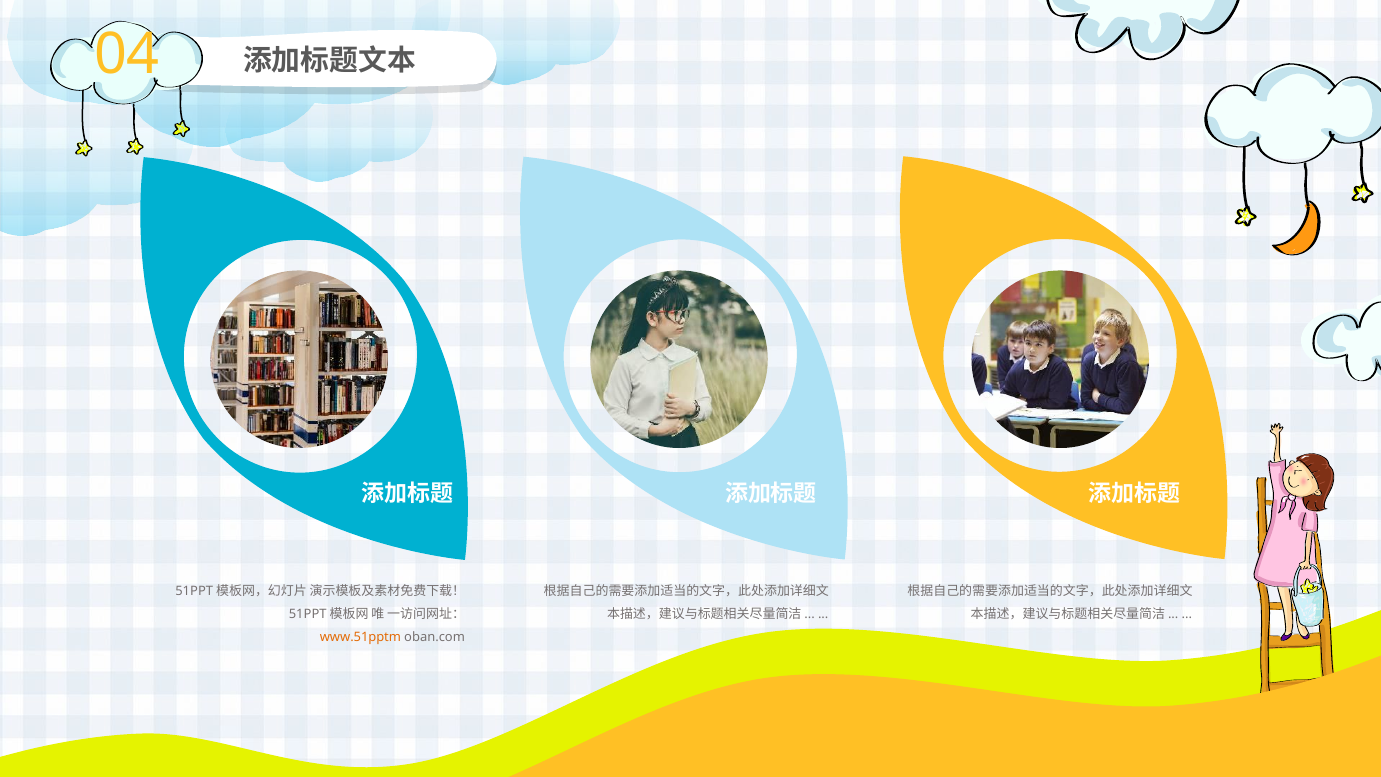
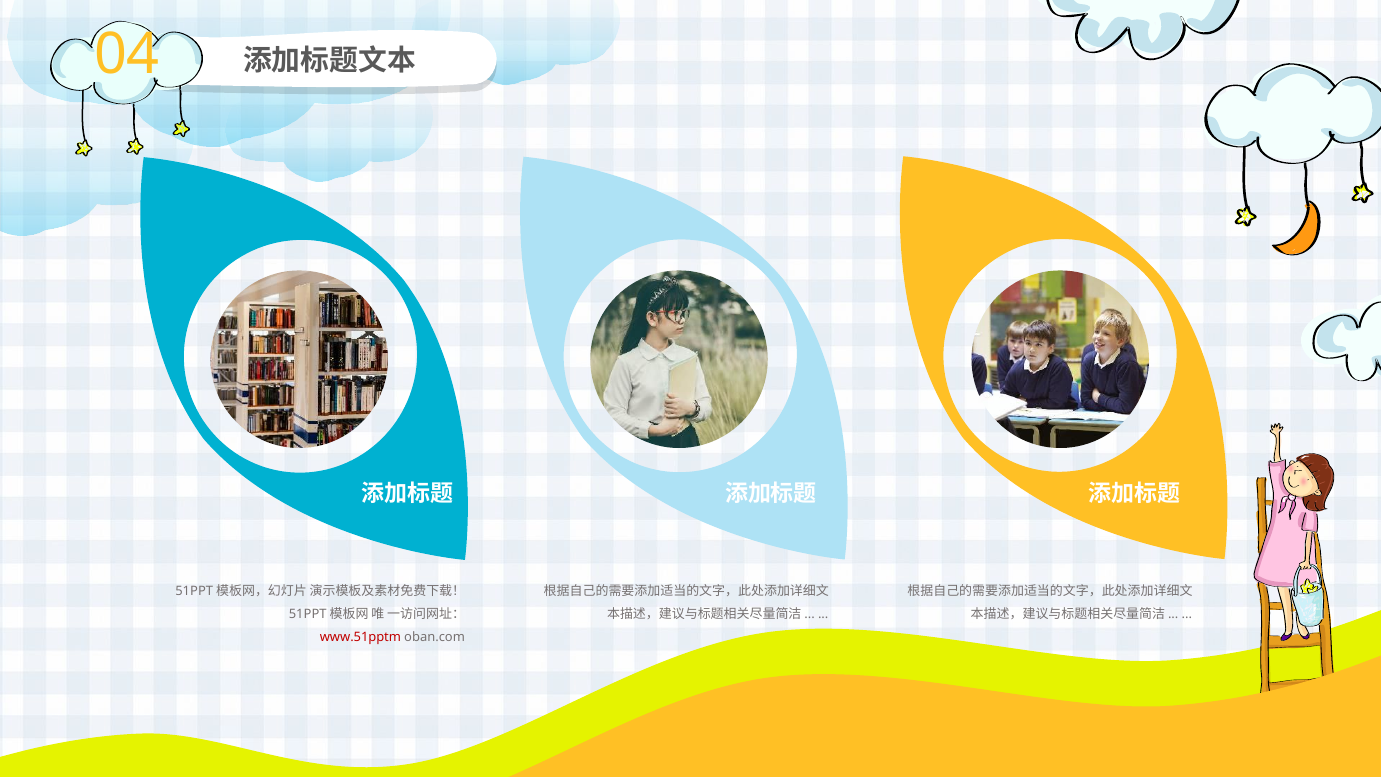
www.51pptm colour: orange -> red
